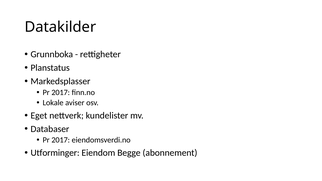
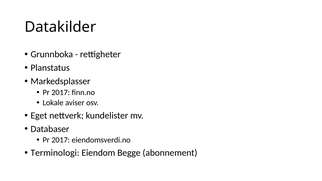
Utforminger: Utforminger -> Terminologi
